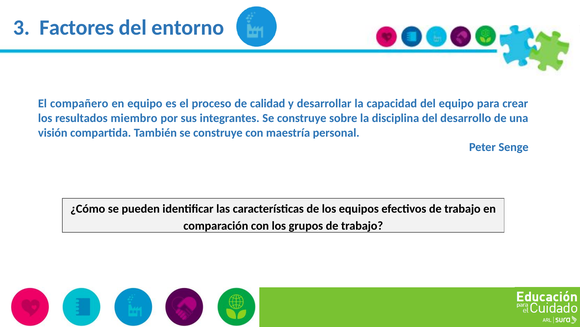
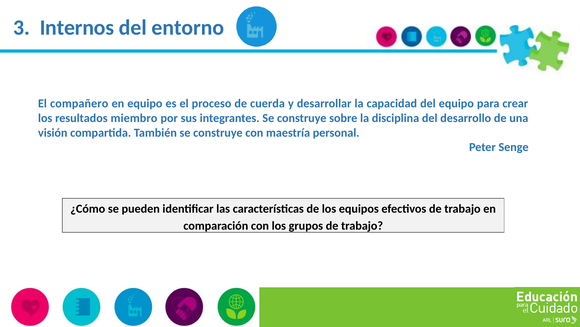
Factores: Factores -> Internos
calidad: calidad -> cuerda
